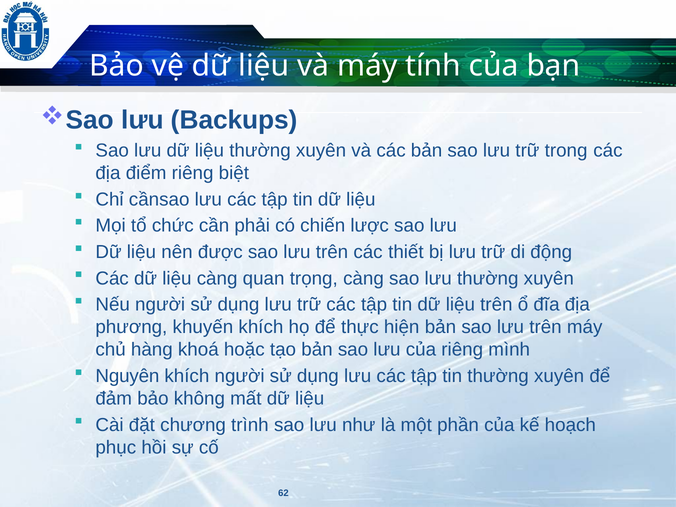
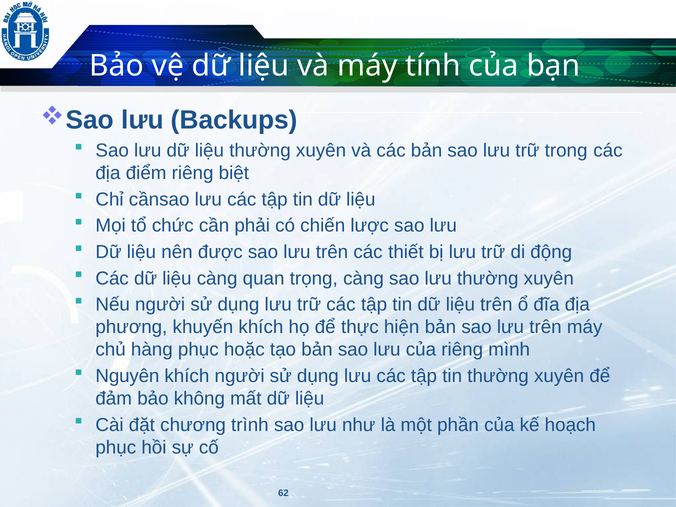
hàng khoá: khoá -> phục
